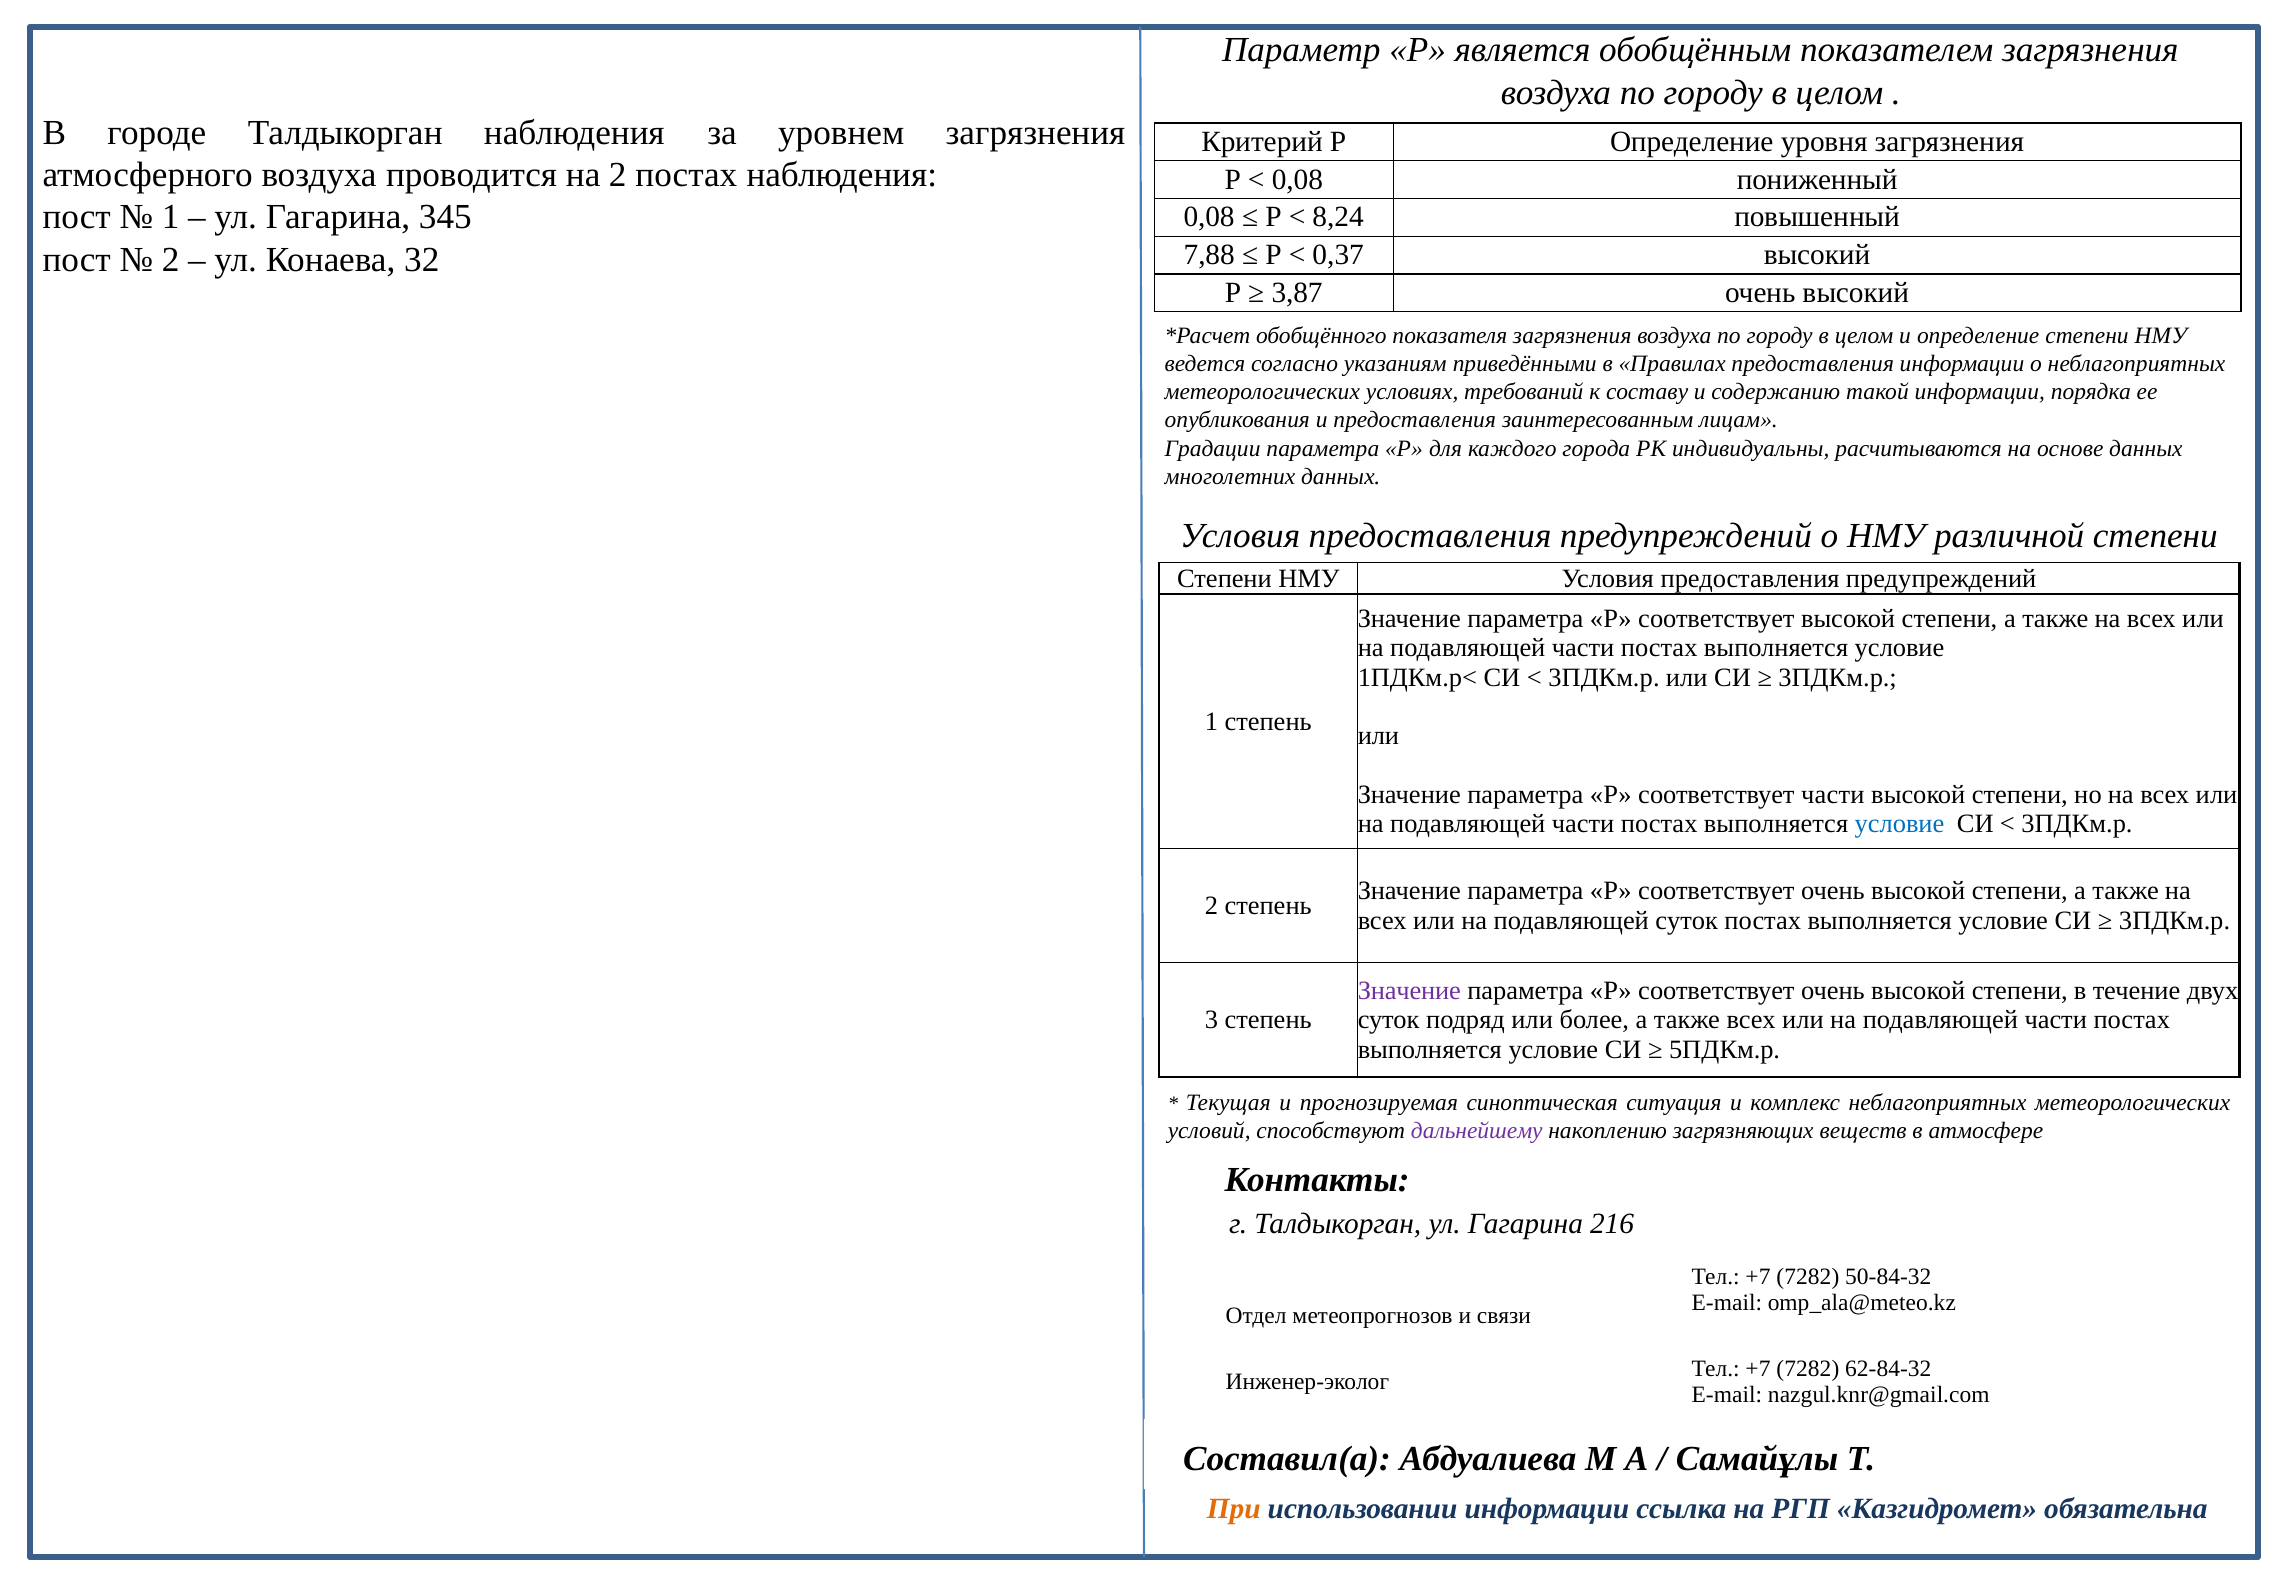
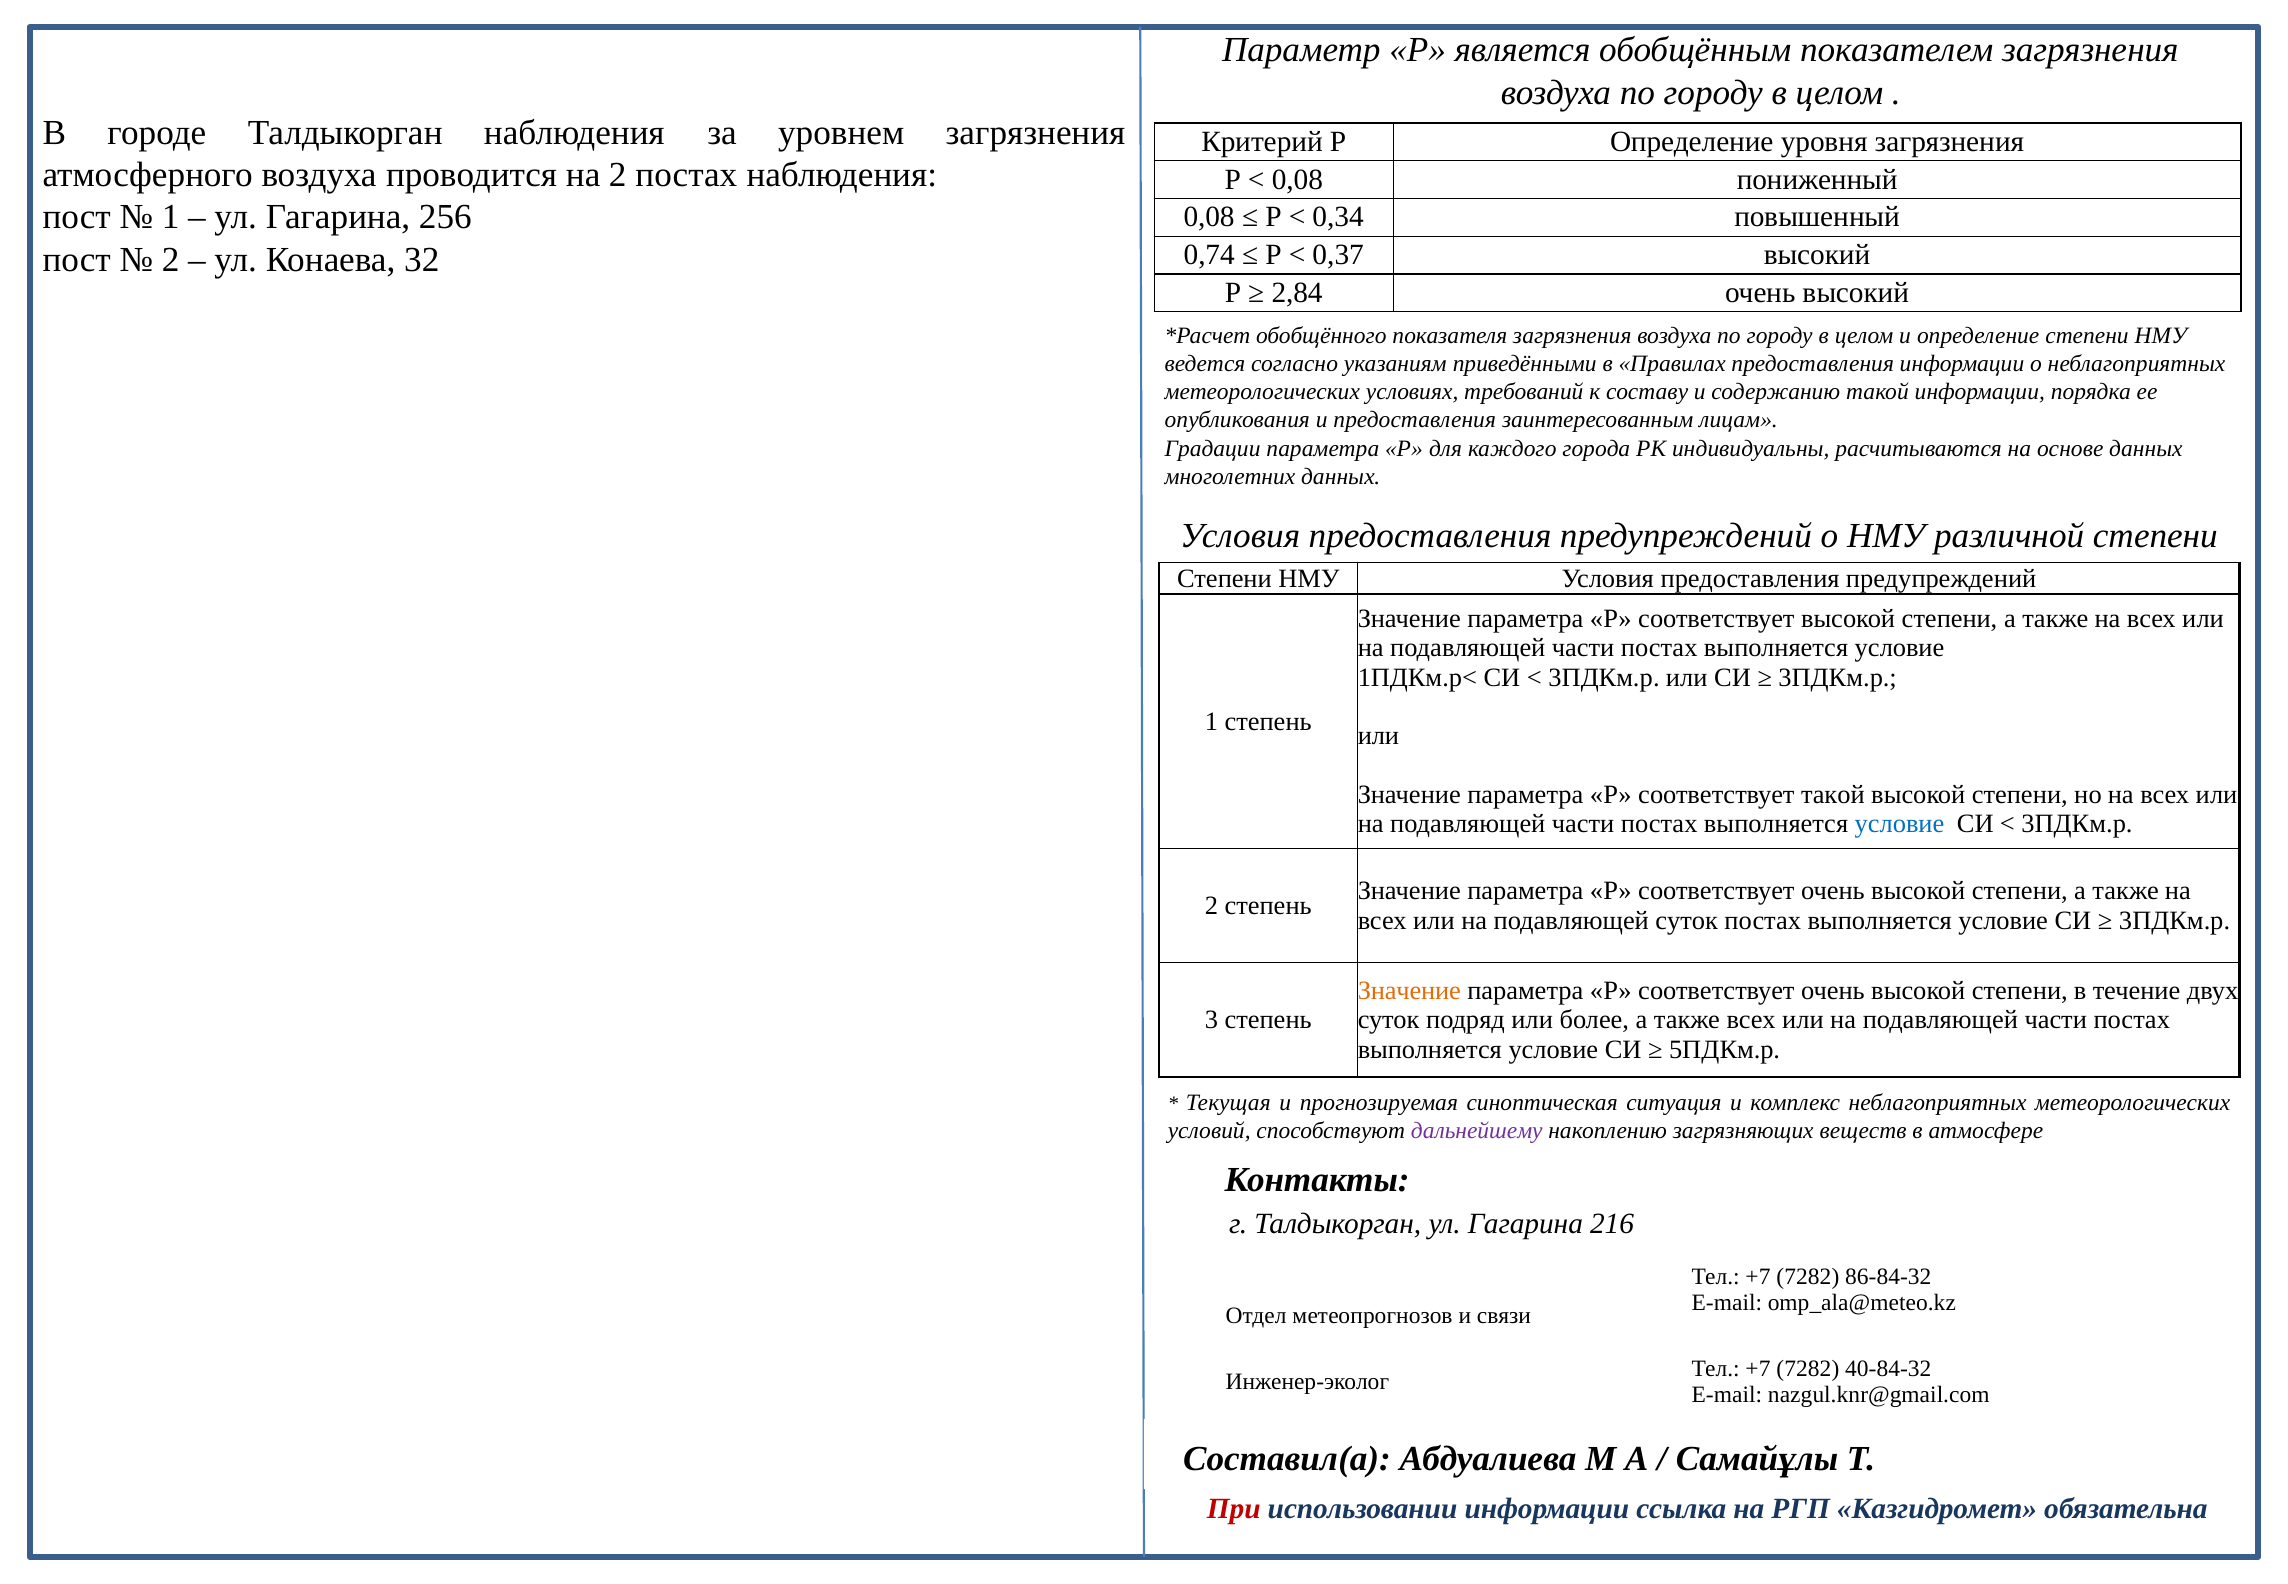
345: 345 -> 256
8,24: 8,24 -> 0,34
7,88: 7,88 -> 0,74
3,87: 3,87 -> 2,84
соответствует части: части -> такой
Значение at (1409, 991) colour: purple -> orange
50-84-32: 50-84-32 -> 86-84-32
62-84-32: 62-84-32 -> 40-84-32
При colour: orange -> red
